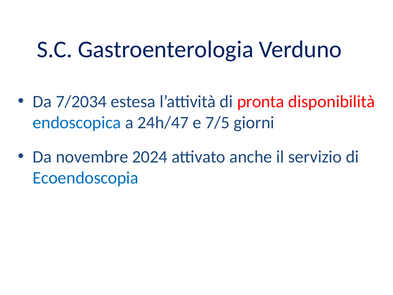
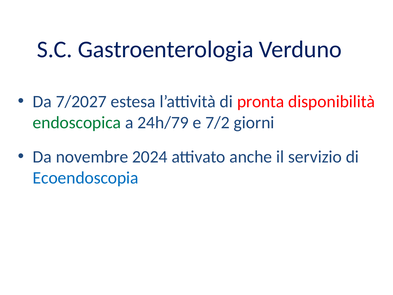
7/2034: 7/2034 -> 7/2027
endoscopica colour: blue -> green
24h/47: 24h/47 -> 24h/79
7/5: 7/5 -> 7/2
